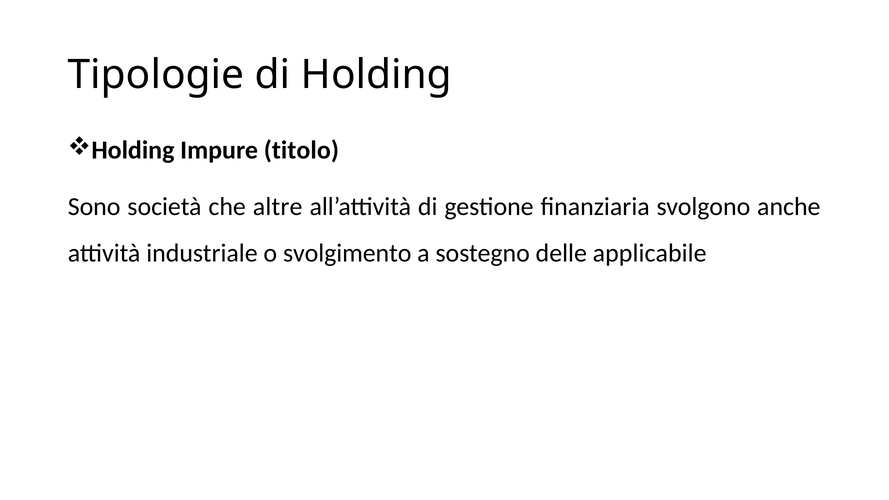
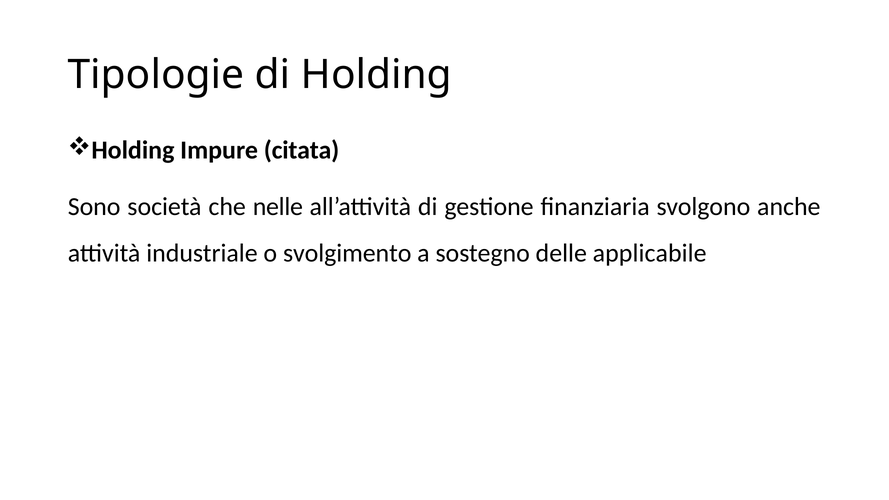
titolo: titolo -> citata
altre: altre -> nelle
